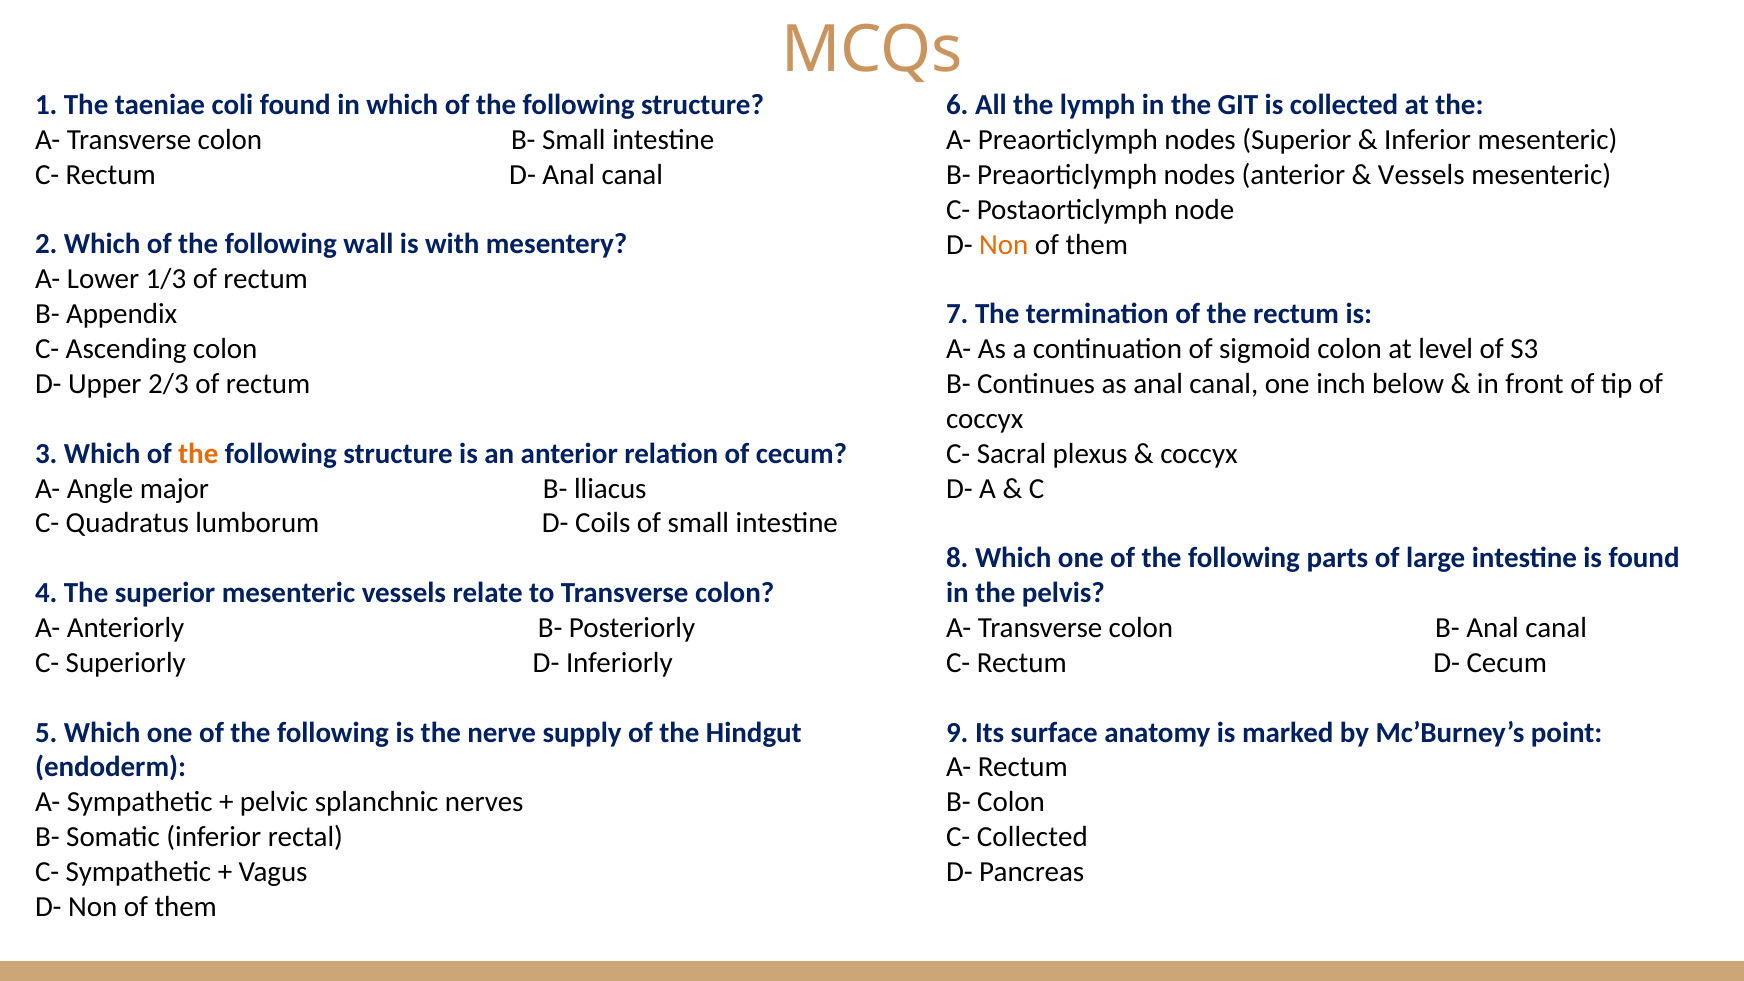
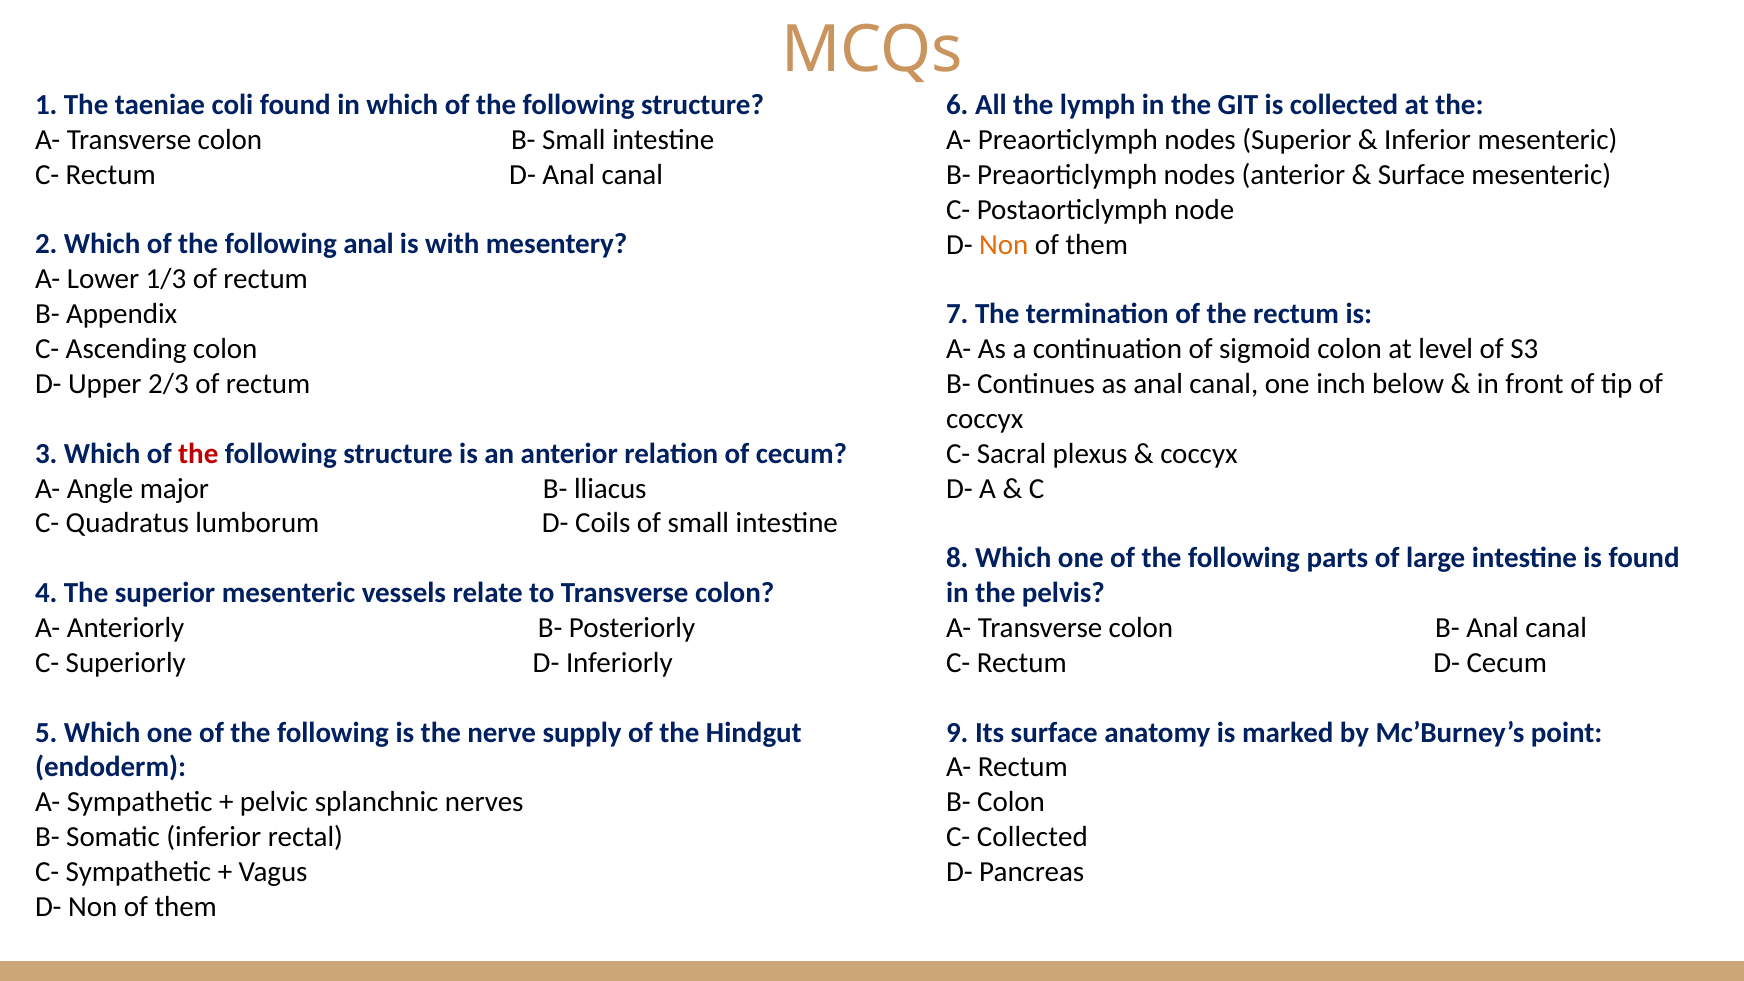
Vessels at (1421, 175): Vessels -> Surface
following wall: wall -> anal
the at (198, 454) colour: orange -> red
